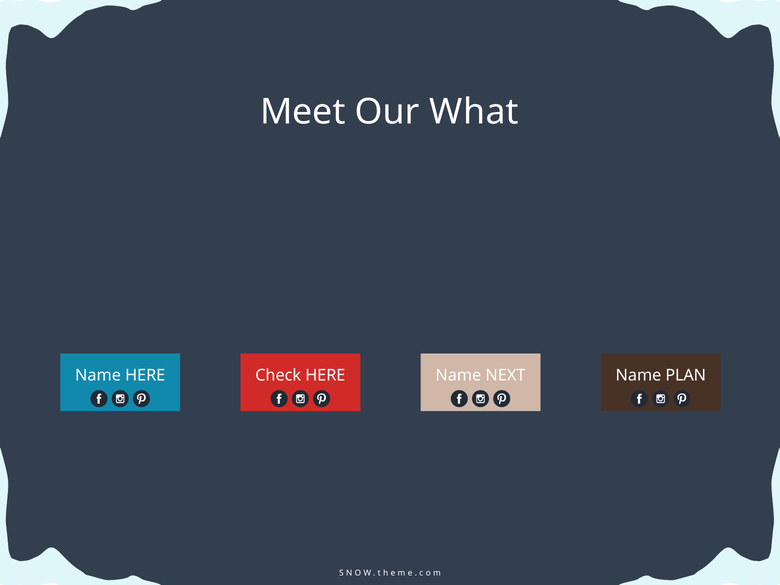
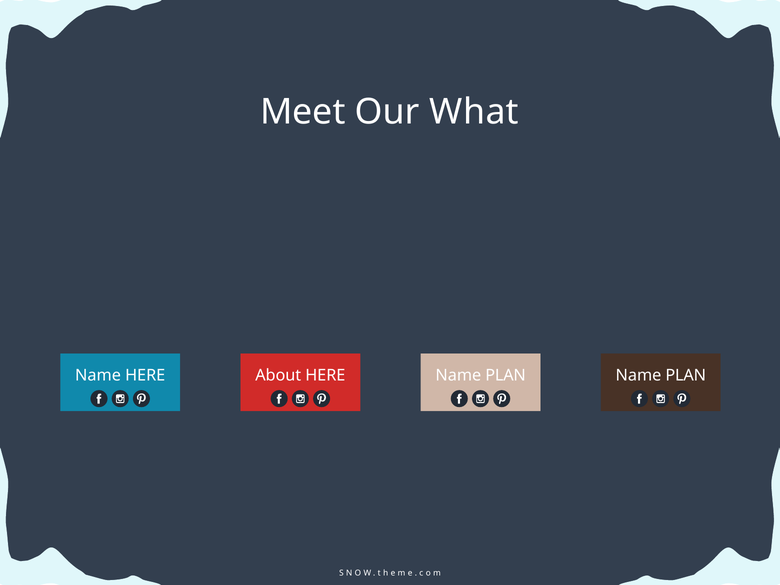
Check: Check -> About
HERE Name NEXT: NEXT -> PLAN
